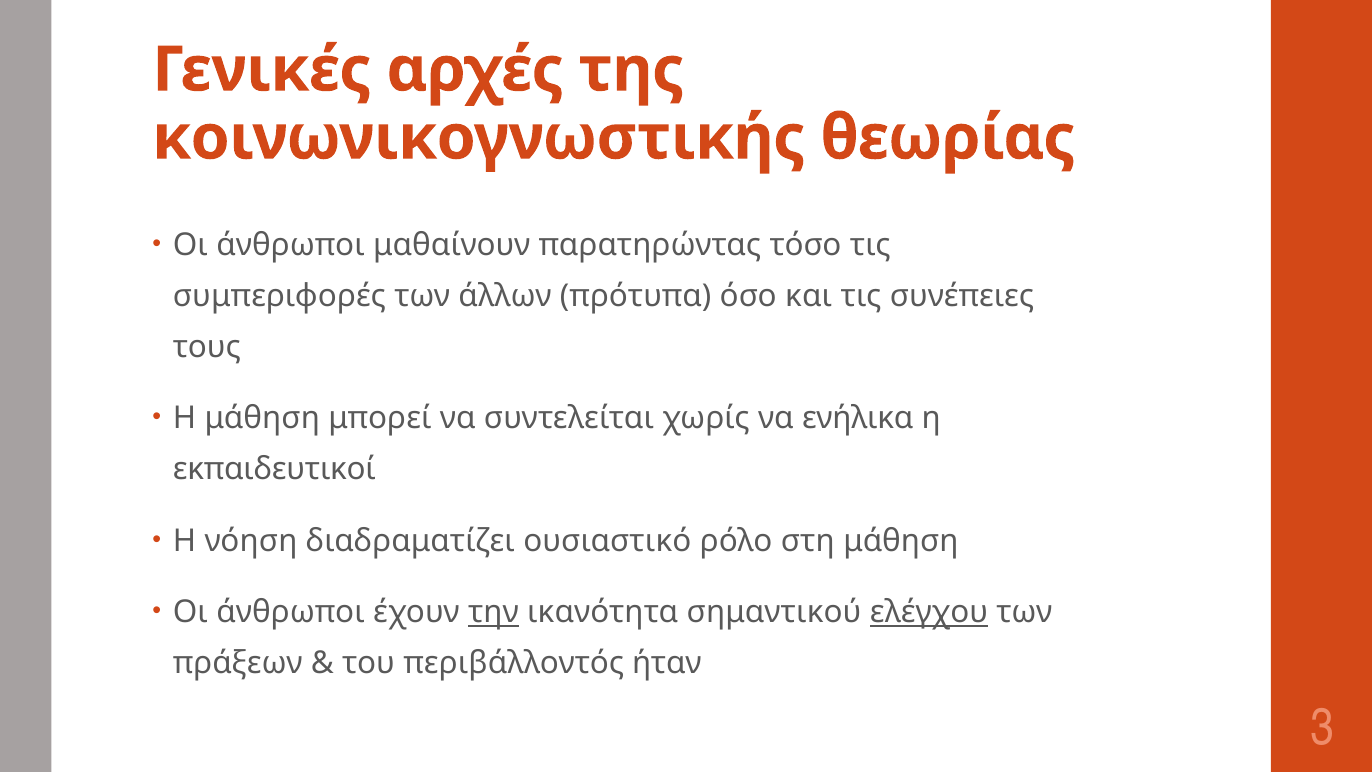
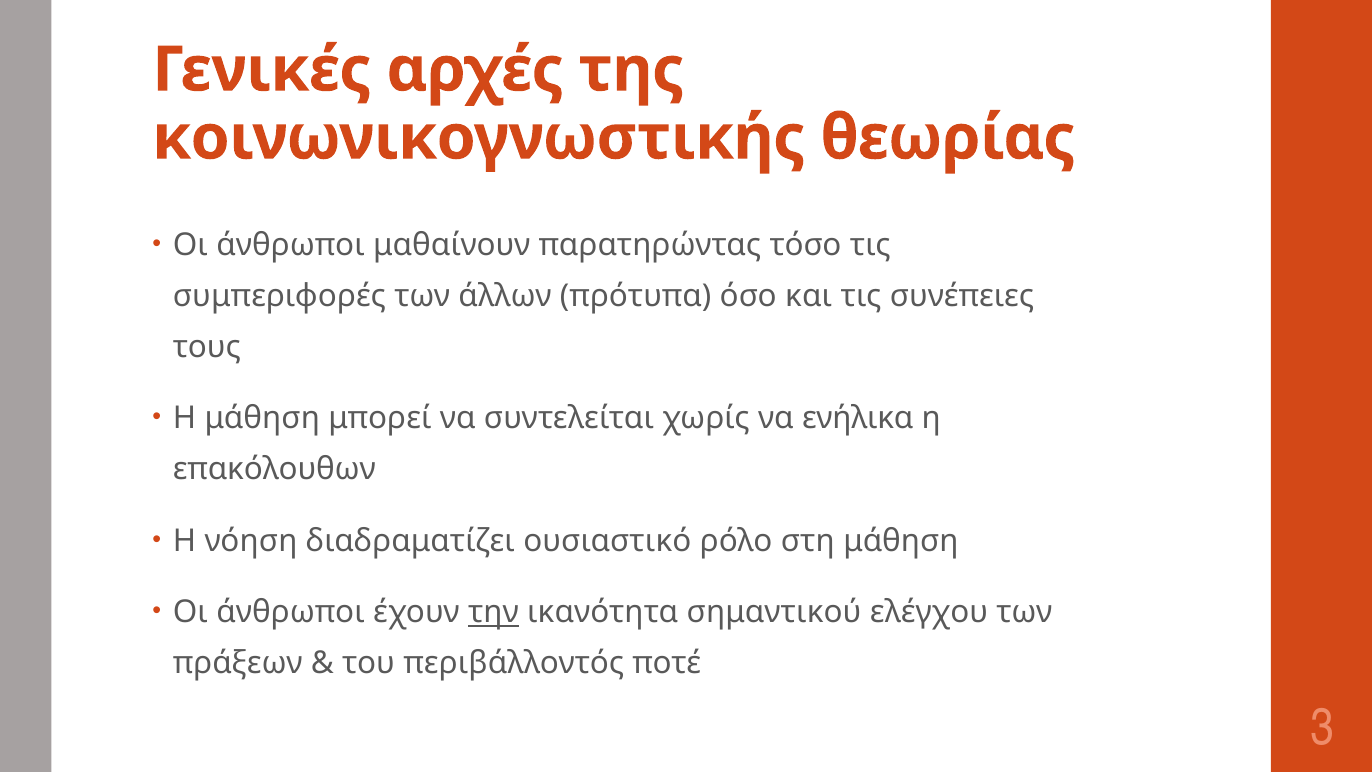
εκπαιδευτικοί: εκπαιδευτικοί -> επακόλουθων
ελέγχου underline: present -> none
ήταν: ήταν -> ποτέ
